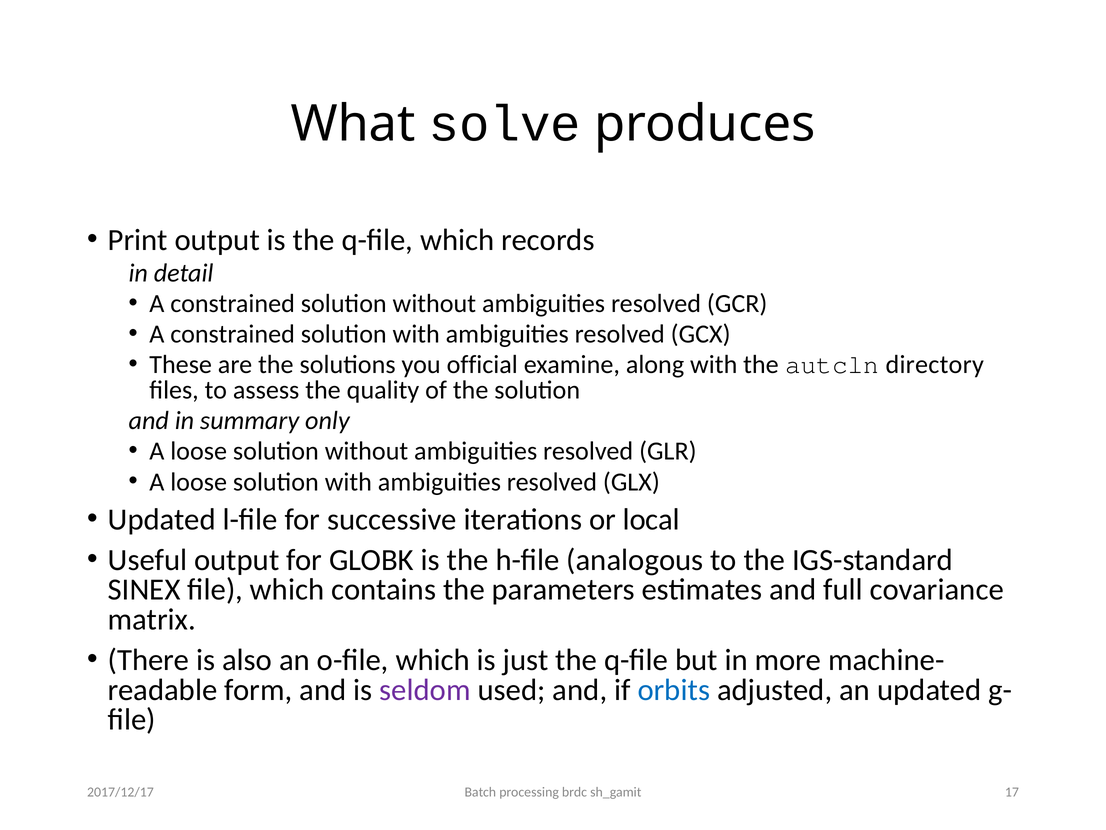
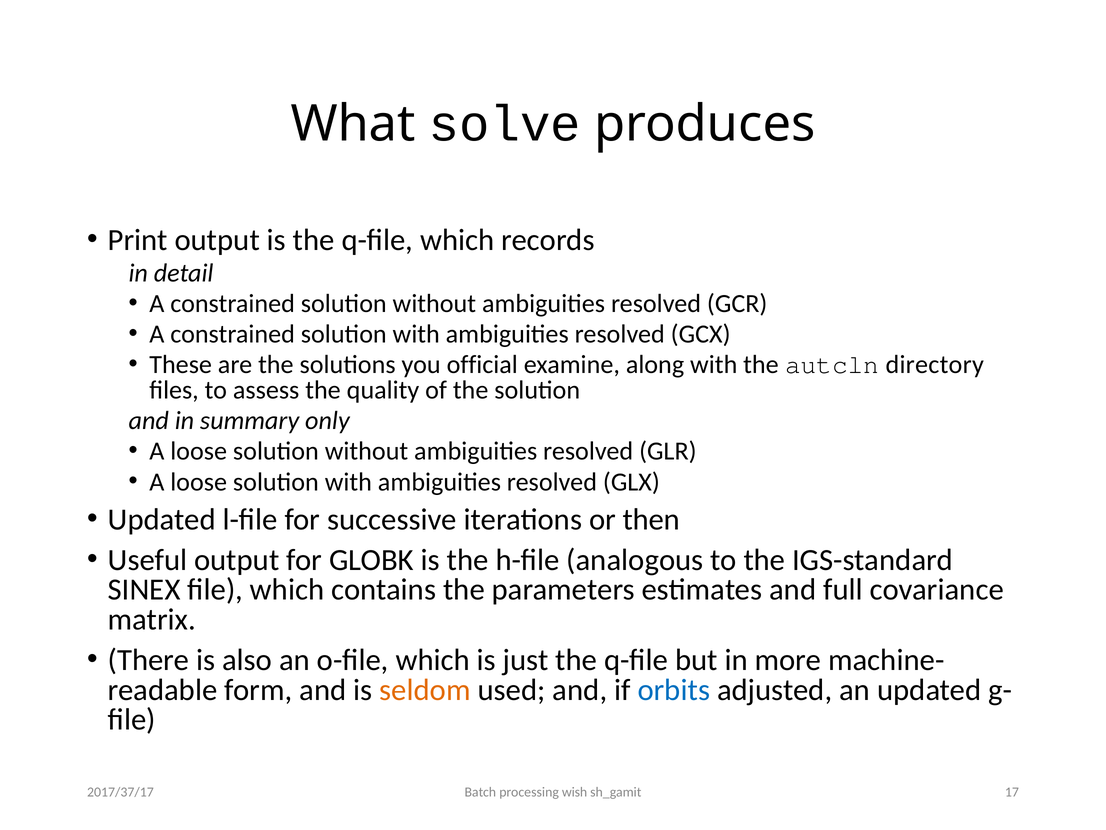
local: local -> then
seldom colour: purple -> orange
brdc: brdc -> wish
2017/12/17: 2017/12/17 -> 2017/37/17
